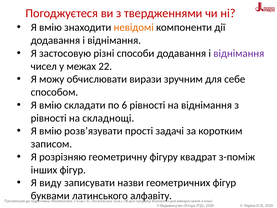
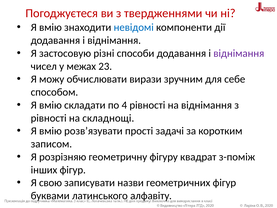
невідомі colour: orange -> blue
22: 22 -> 23
6: 6 -> 4
виду: виду -> свою
